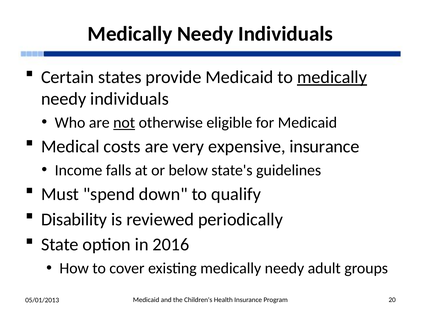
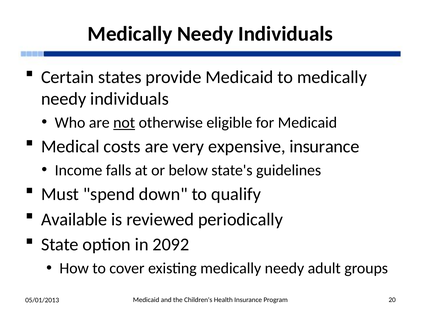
medically at (332, 77) underline: present -> none
Disability: Disability -> Available
2016: 2016 -> 2092
